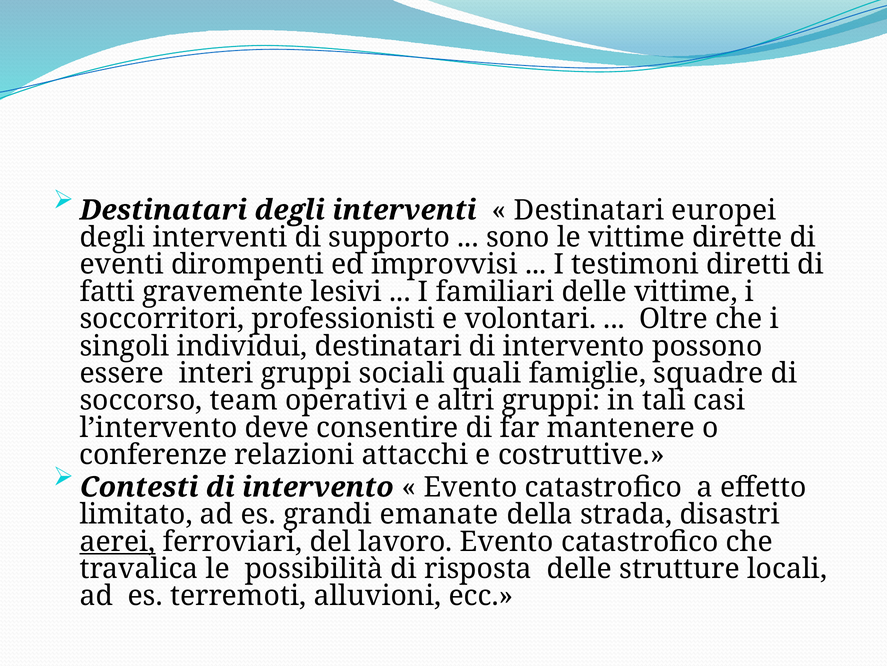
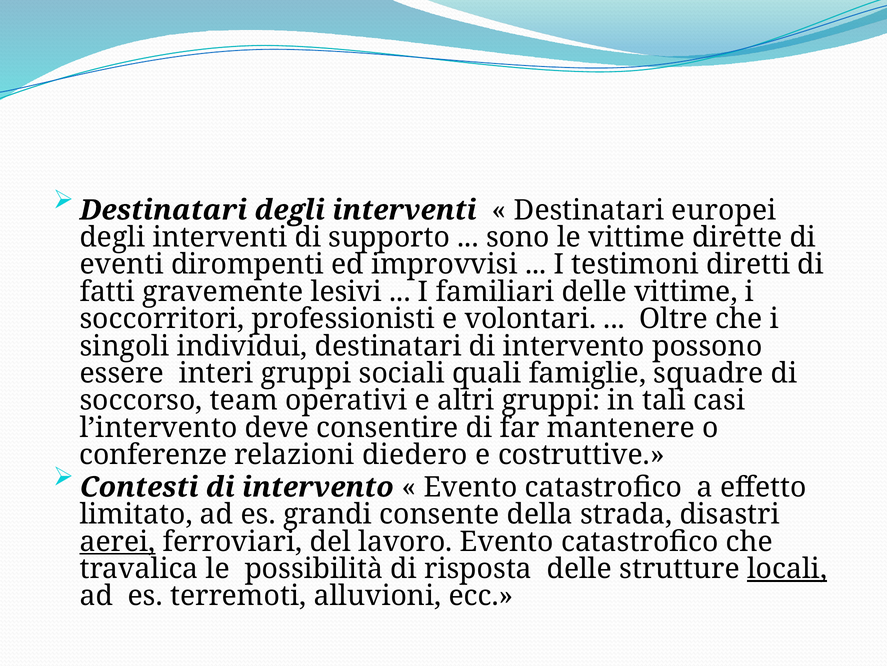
attacchi: attacchi -> diedero
emanate: emanate -> consente
locali underline: none -> present
